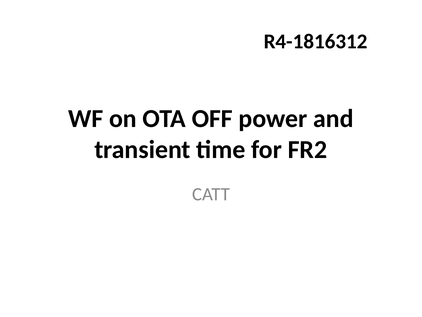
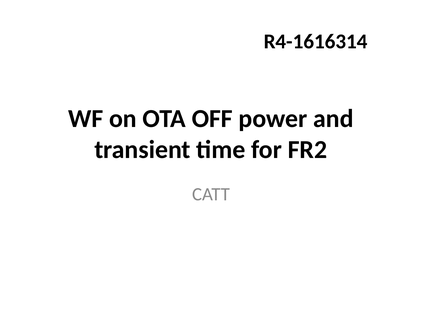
R4-1816312: R4-1816312 -> R4-1616314
